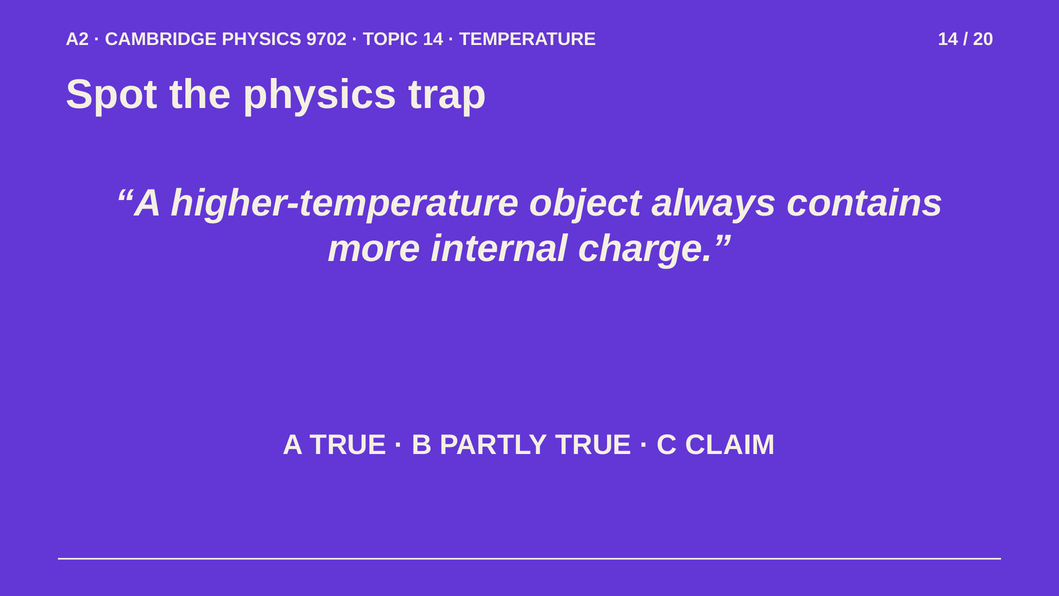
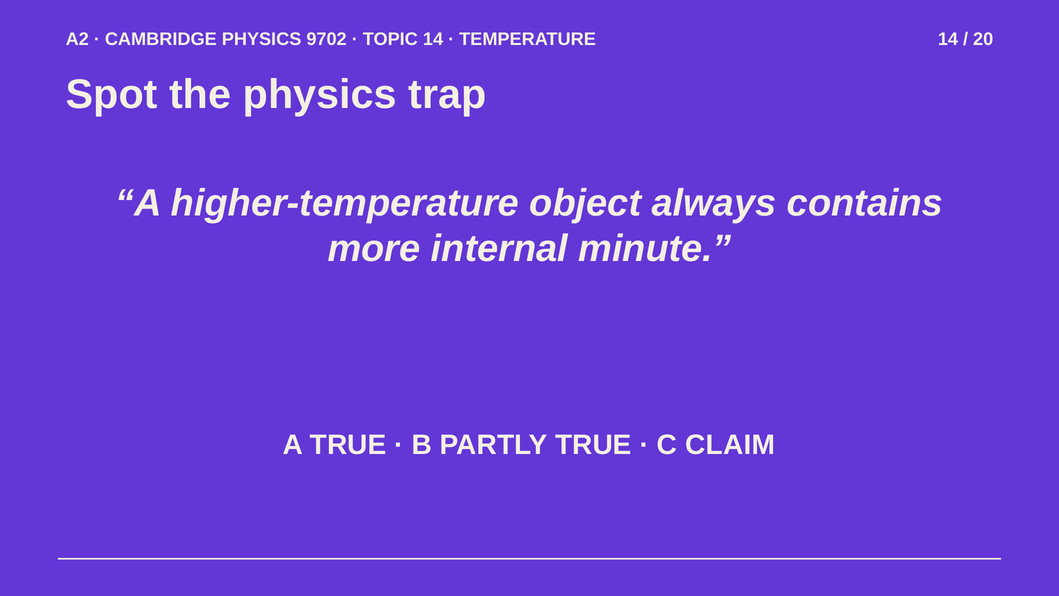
charge: charge -> minute
